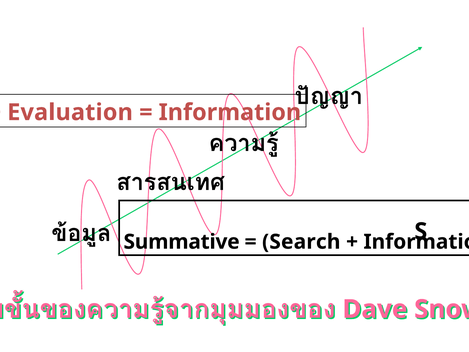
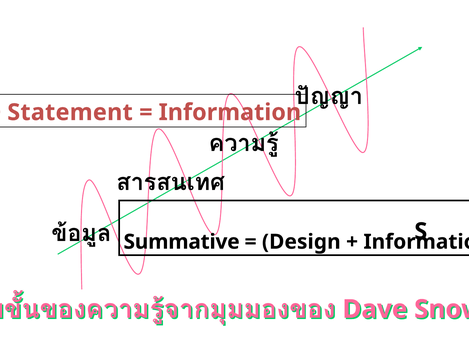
Evaluation: Evaluation -> Statement
Search: Search -> Design
